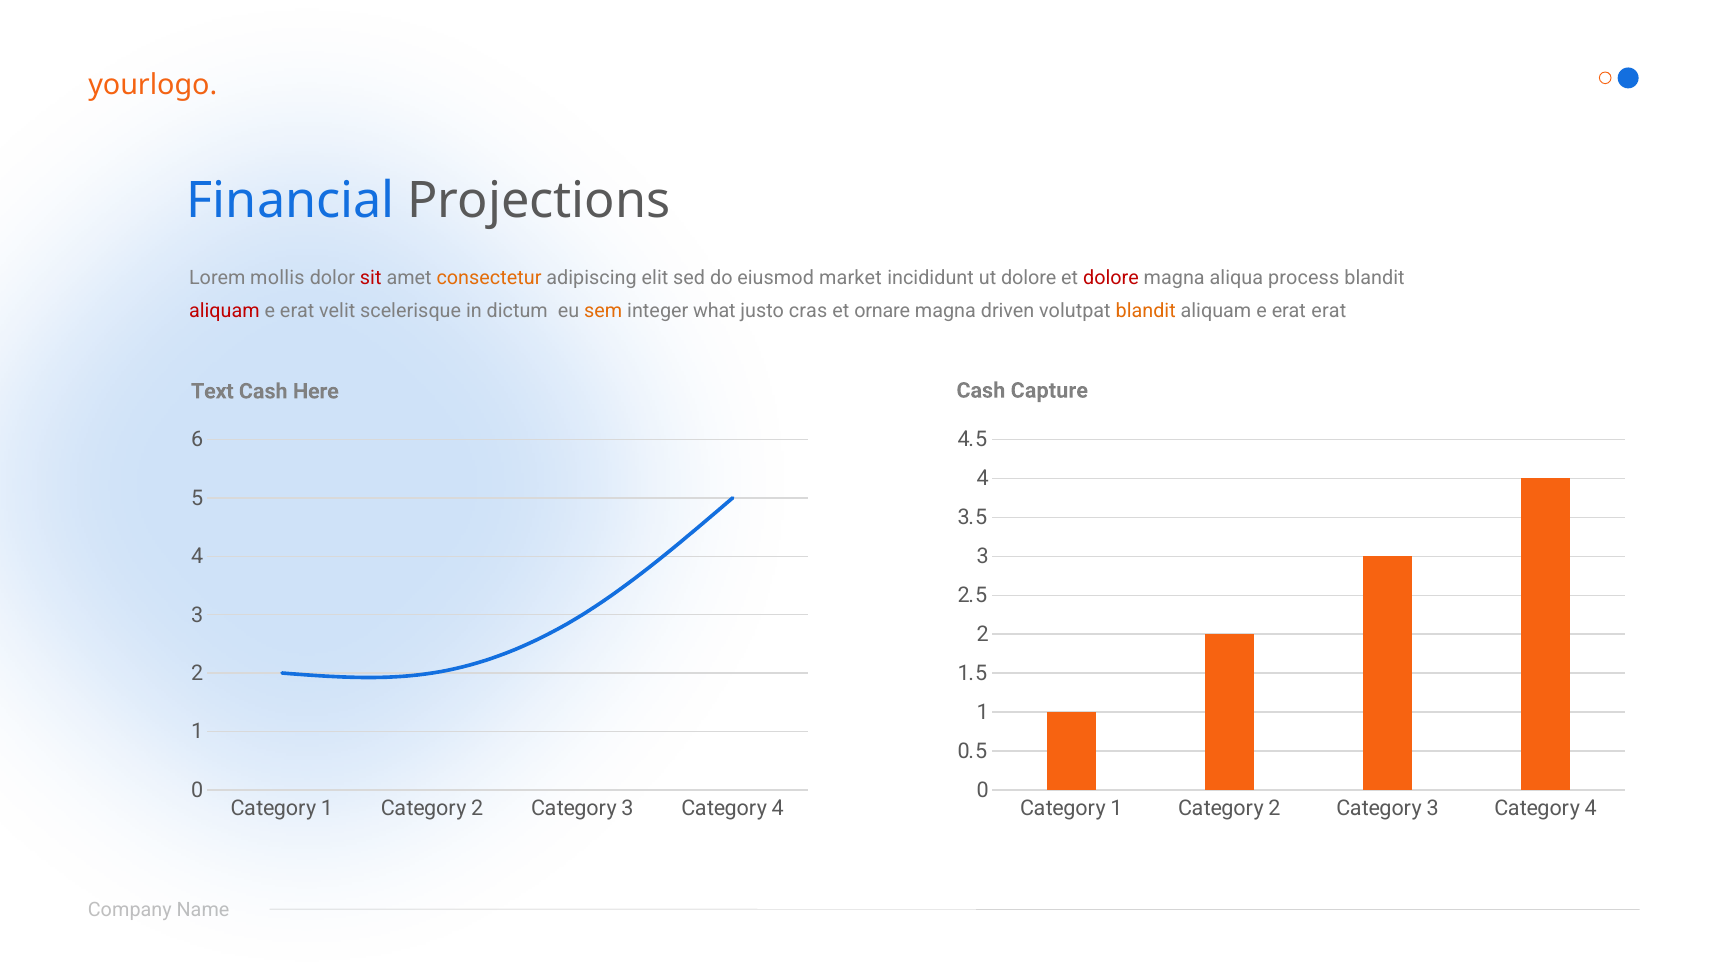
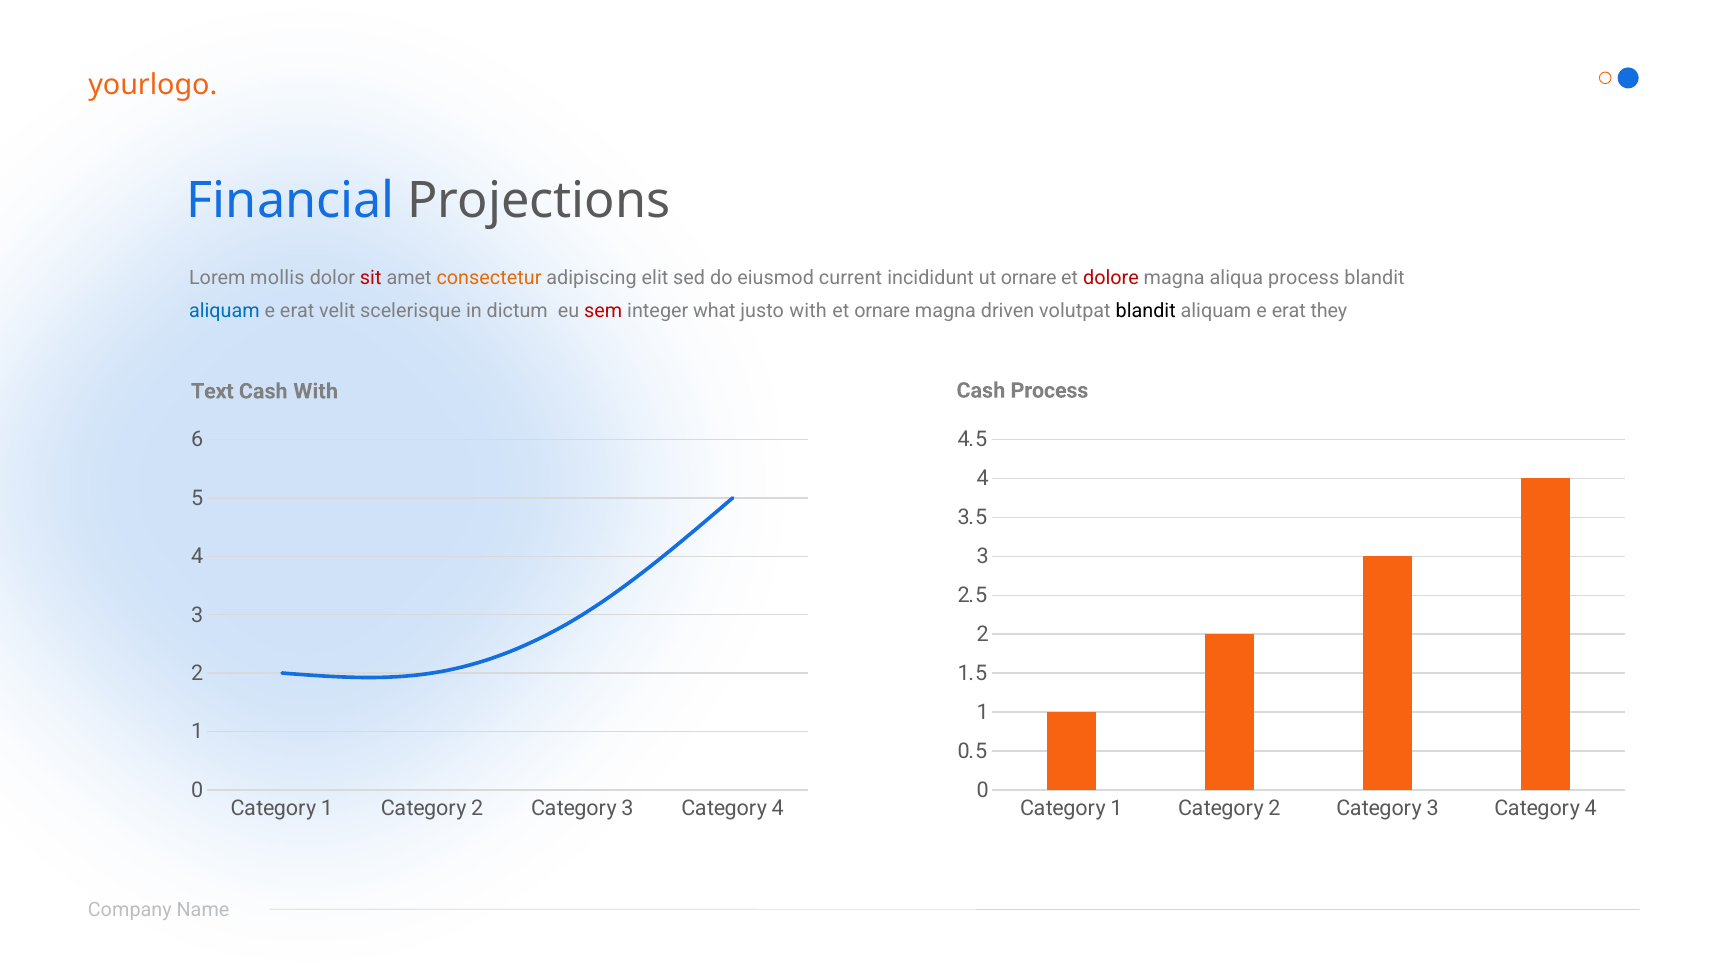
market: market -> current
ut dolore: dolore -> ornare
aliquam at (224, 310) colour: red -> blue
sem colour: orange -> red
justo cras: cras -> with
blandit at (1146, 310) colour: orange -> black
erat erat: erat -> they
Cash Here: Here -> With
Cash Capture: Capture -> Process
